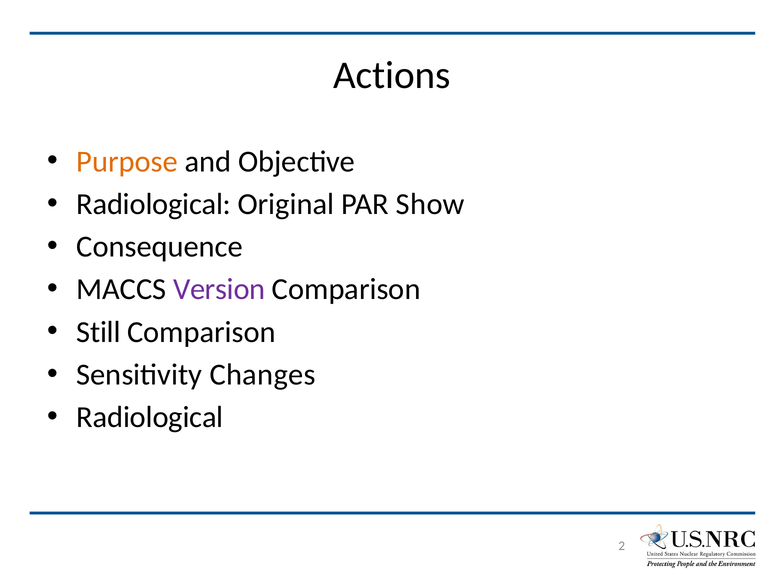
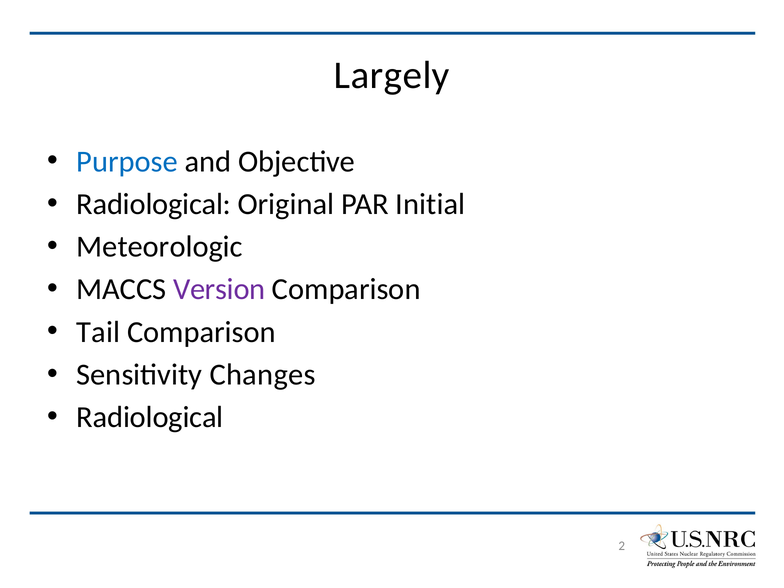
Actions: Actions -> Largely
Purpose colour: orange -> blue
Show: Show -> Initial
Consequence: Consequence -> Meteorologic
Still: Still -> Tail
